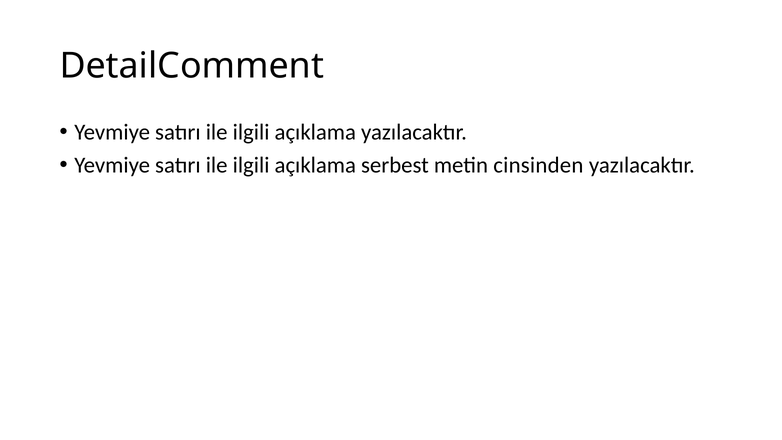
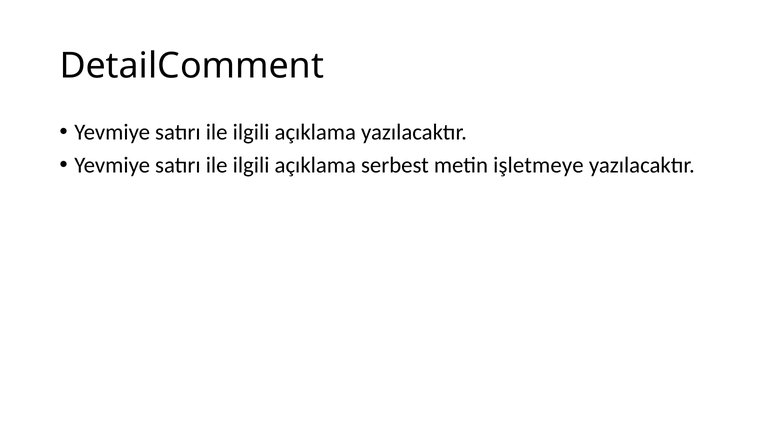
cinsinden: cinsinden -> işletmeye
